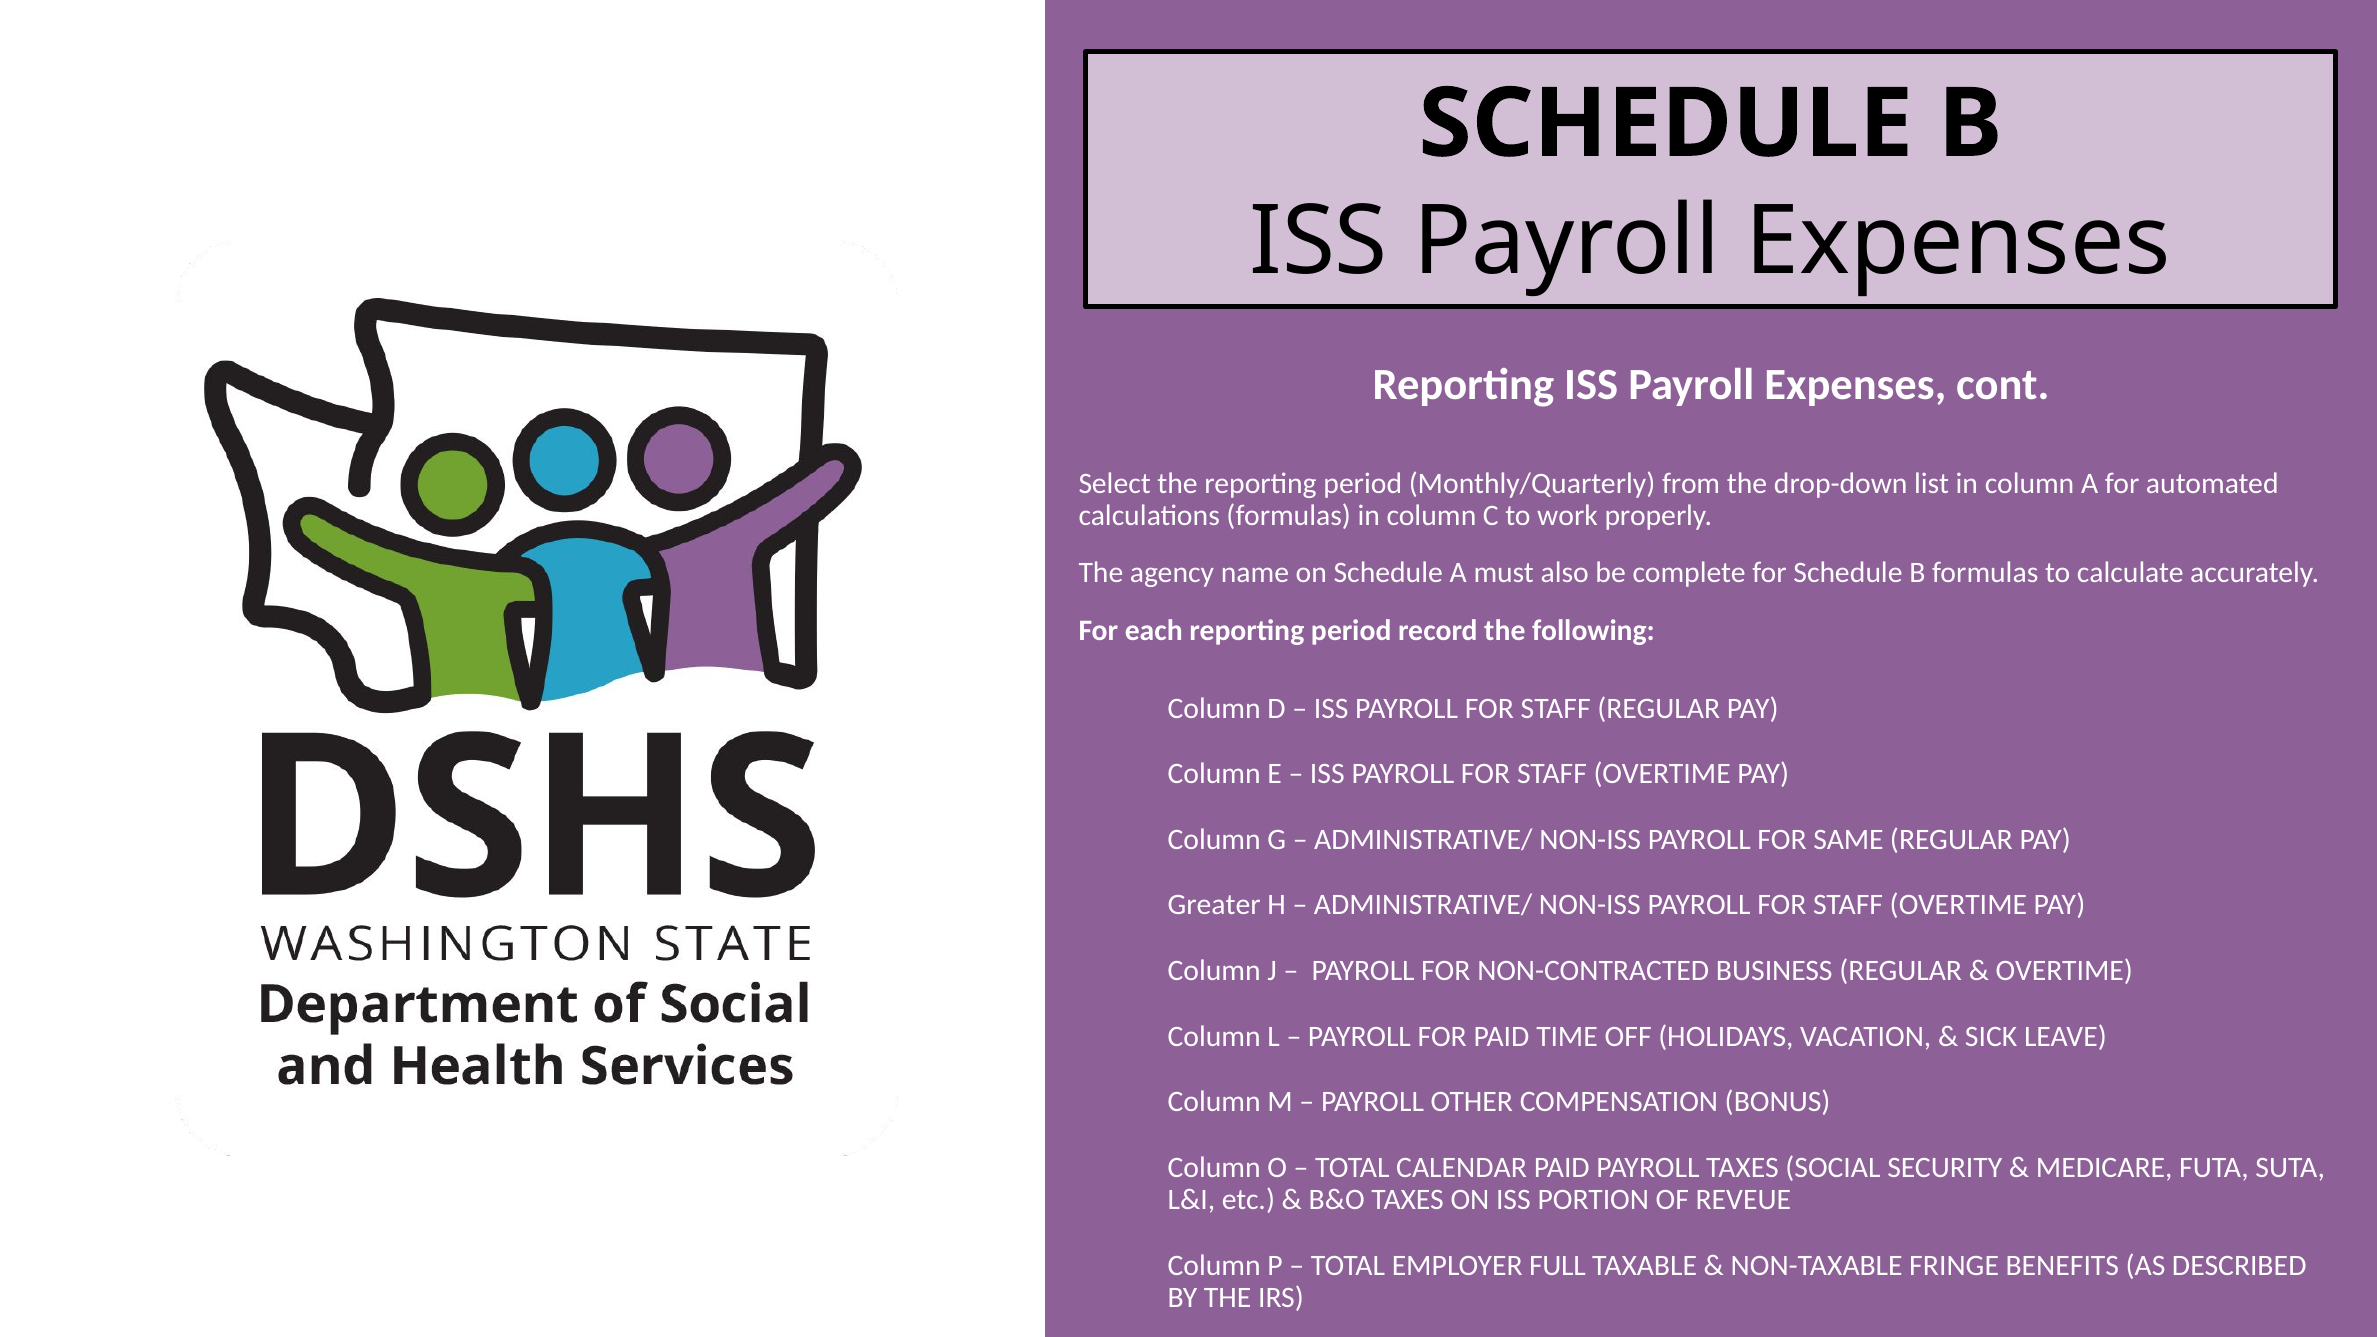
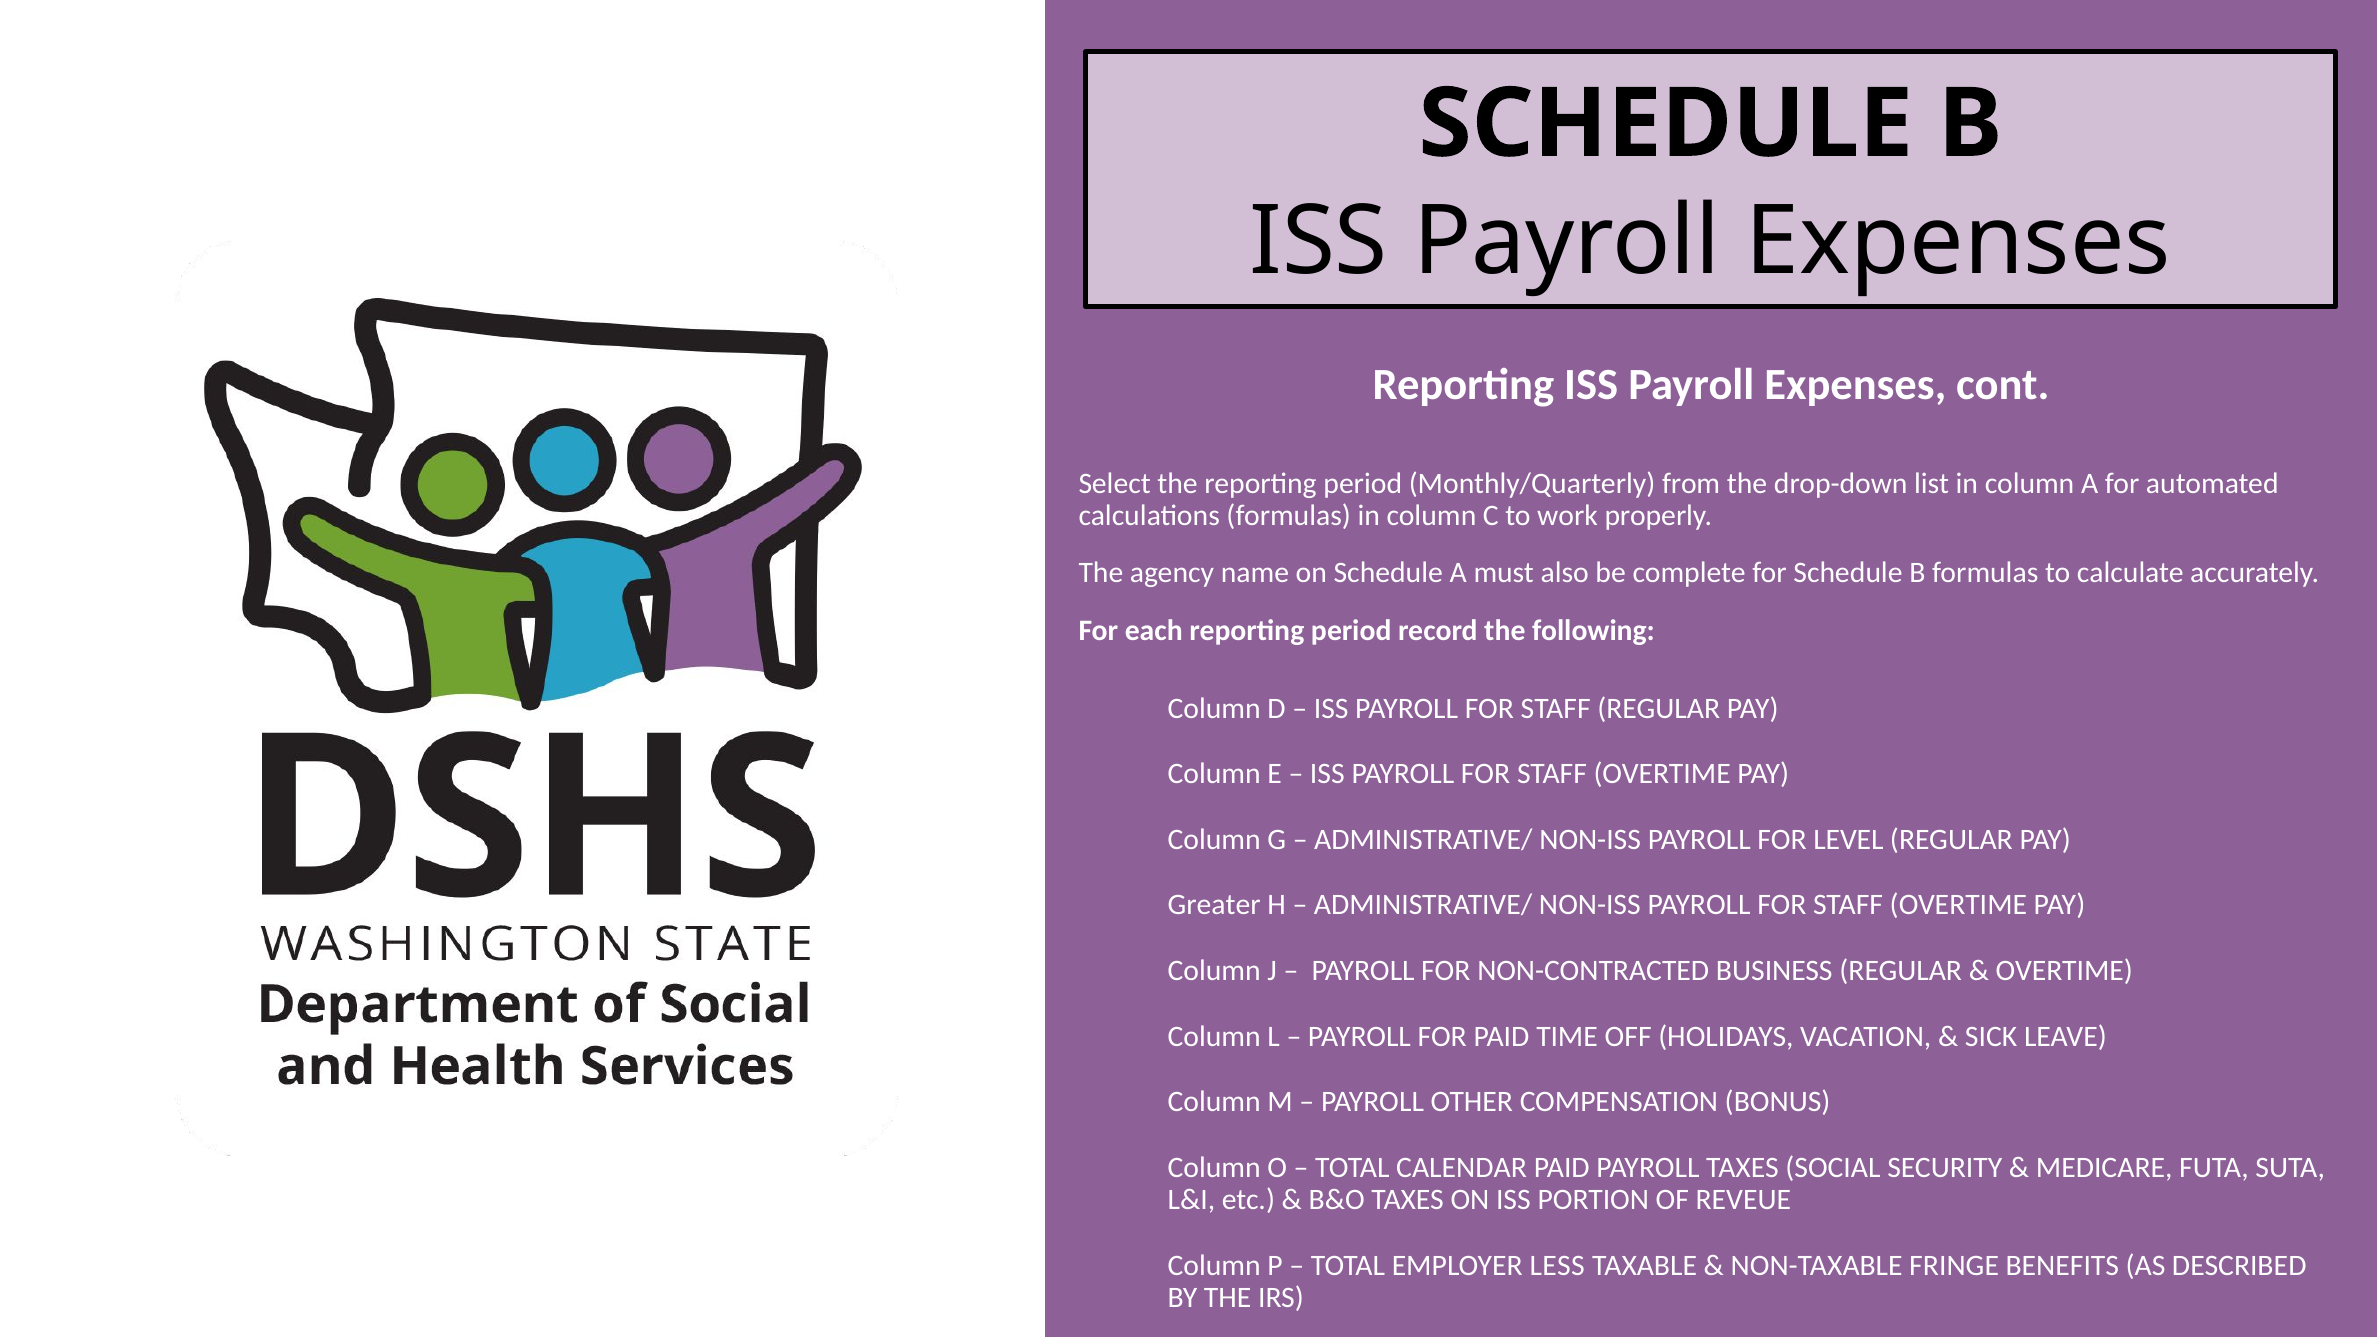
SAME: SAME -> LEVEL
FULL: FULL -> LESS
